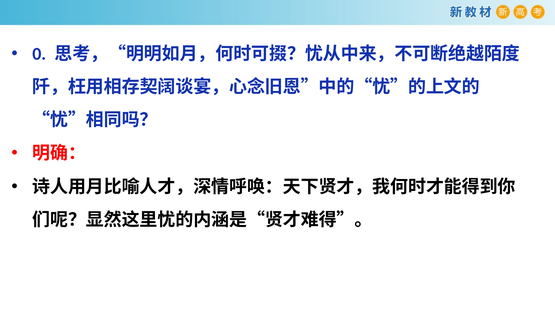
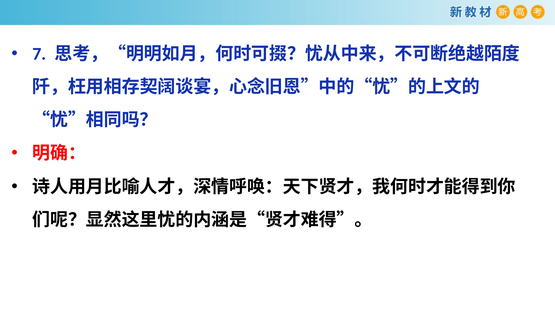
0: 0 -> 7
